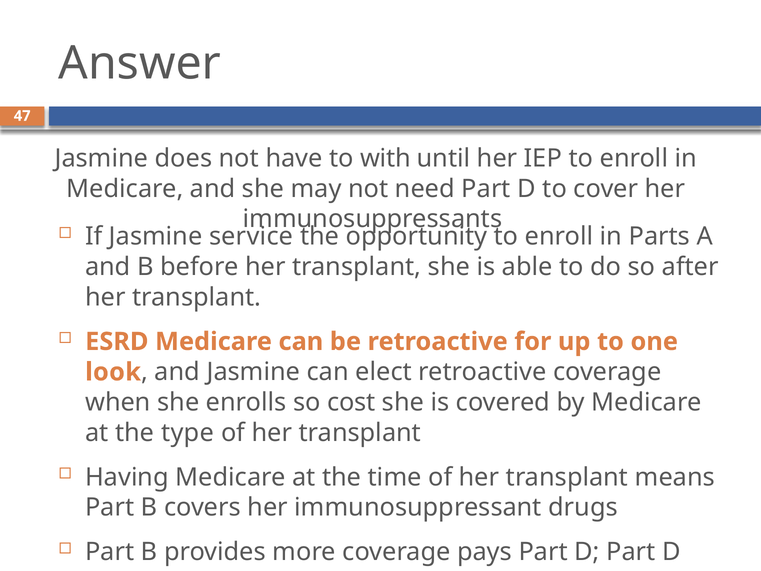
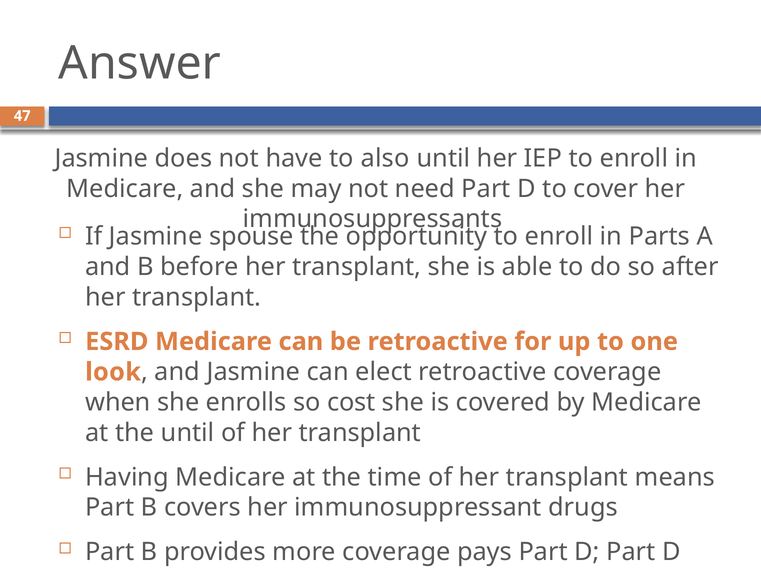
with: with -> also
service: service -> spouse
the type: type -> until
